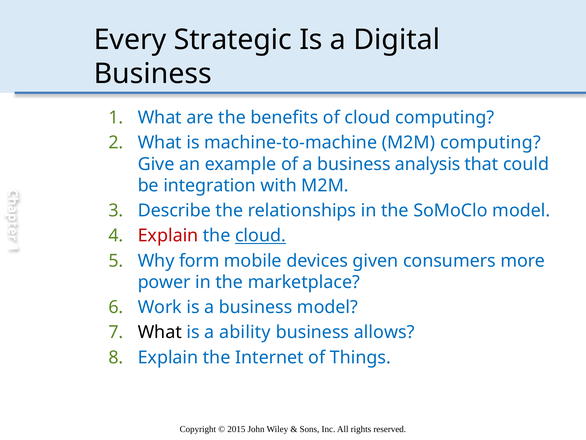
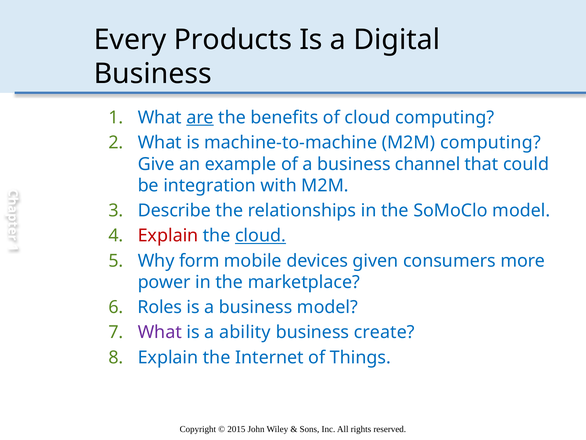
Strategic: Strategic -> Products
are underline: none -> present
analysis: analysis -> channel
Work: Work -> Roles
What at (160, 332) colour: black -> purple
allows: allows -> create
